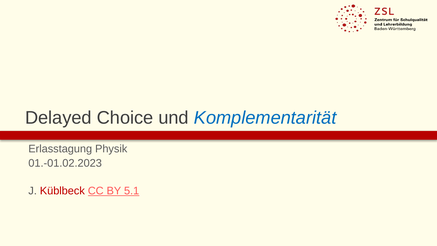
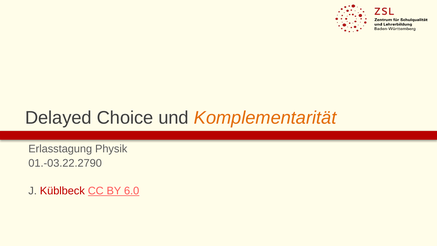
Komplementarität colour: blue -> orange
01.-01.02.2023: 01.-01.02.2023 -> 01.-03.22.2790
5.1: 5.1 -> 6.0
